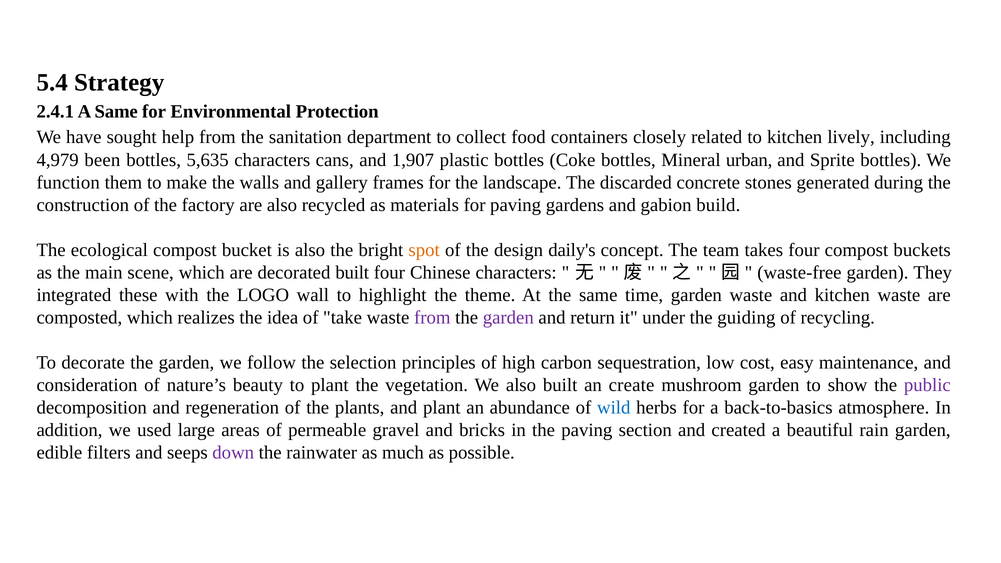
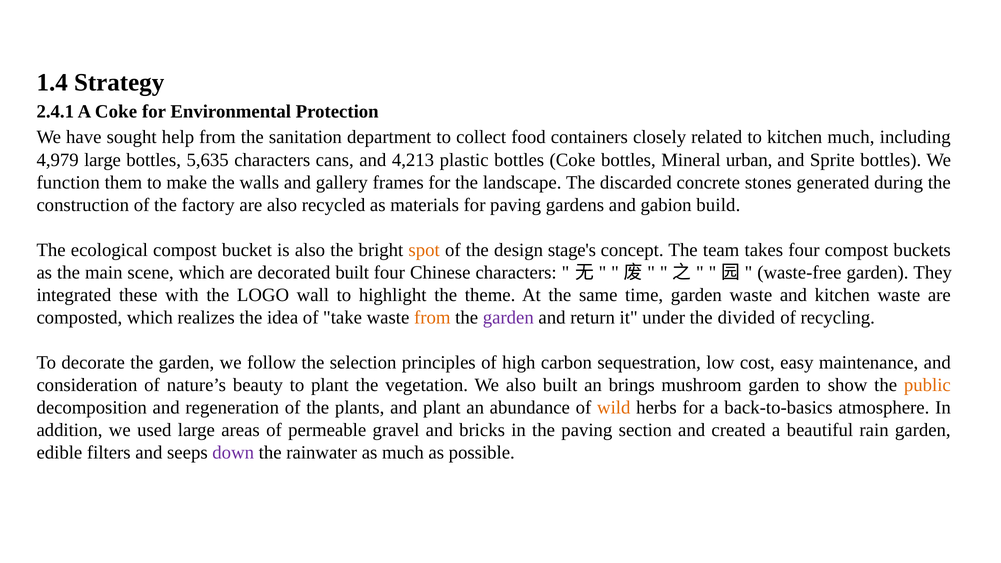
5.4: 5.4 -> 1.4
A Same: Same -> Coke
kitchen lively: lively -> much
4,979 been: been -> large
1,907: 1,907 -> 4,213
daily's: daily's -> stage's
from at (432, 317) colour: purple -> orange
guiding: guiding -> divided
create: create -> brings
public colour: purple -> orange
wild colour: blue -> orange
